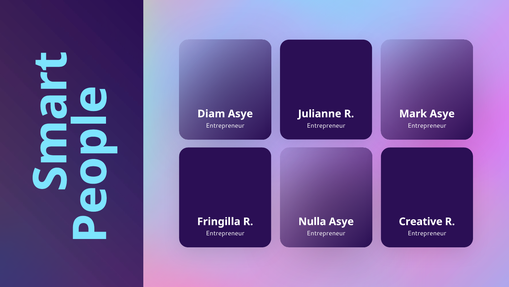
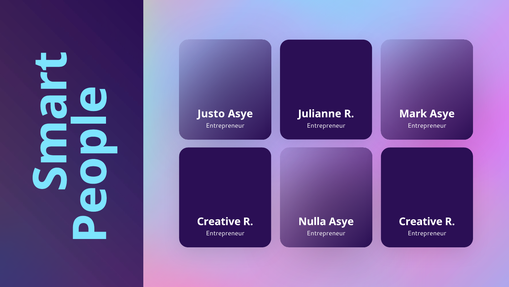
Diam: Diam -> Justo
Fringilla at (219, 221): Fringilla -> Creative
